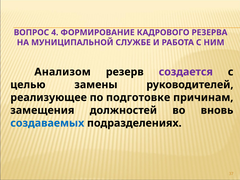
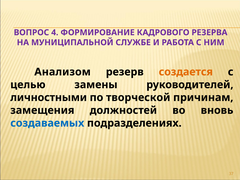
создается colour: purple -> orange
реализующее: реализующее -> личностными
подготовке: подготовке -> творческой
